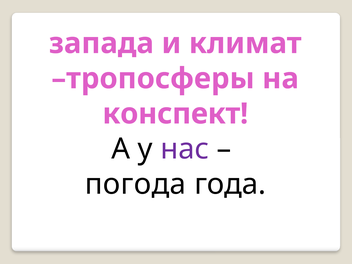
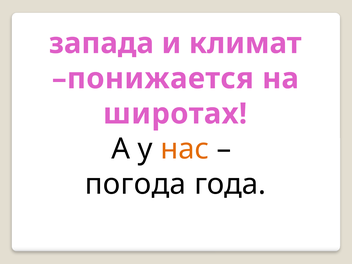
тропосферы: тропосферы -> понижается
конспект: конспект -> широтах
нас colour: purple -> orange
